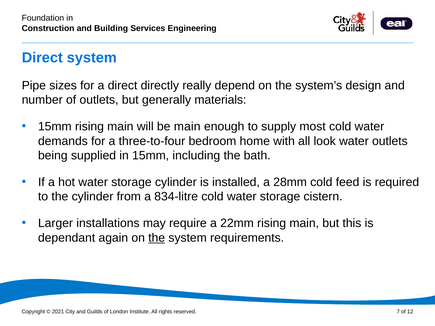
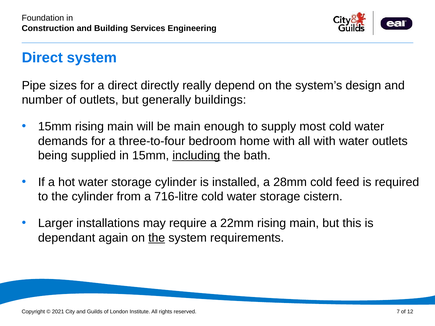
materials: materials -> buildings
all look: look -> with
including underline: none -> present
834-litre: 834-litre -> 716-litre
